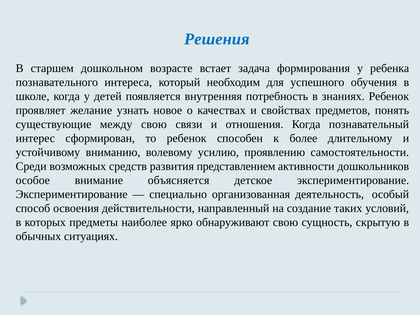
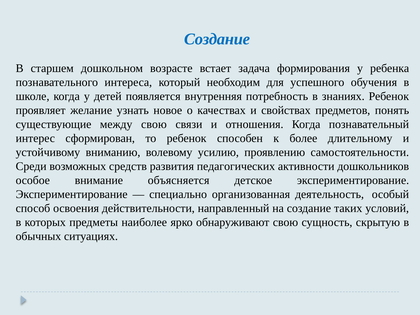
Решения at (217, 39): Решения -> Создание
представлением: представлением -> педагогических
